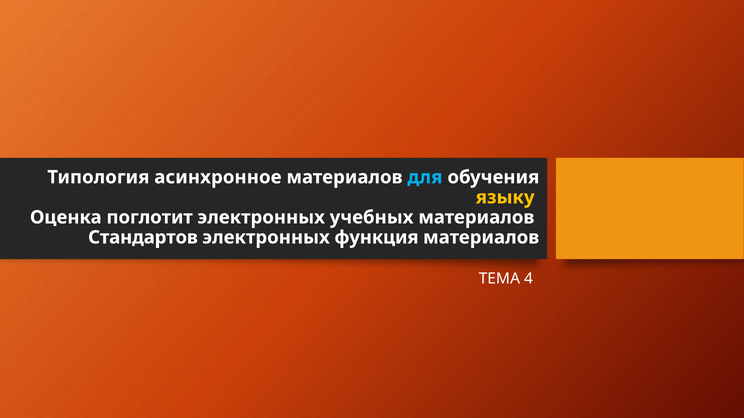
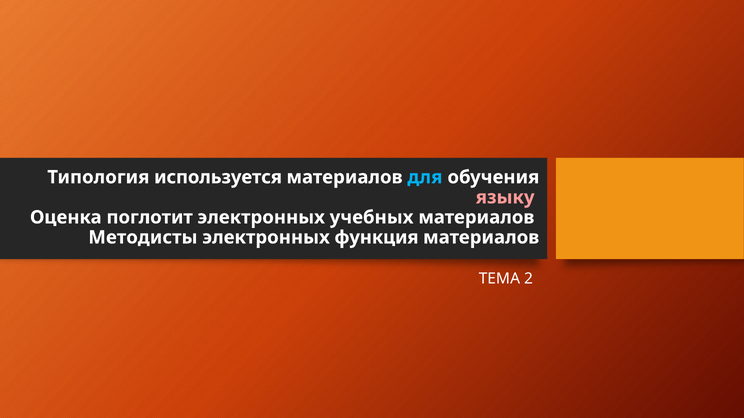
асинхронное: асинхронное -> используется
языку colour: yellow -> pink
Стандартов: Стандартов -> Методисты
4: 4 -> 2
